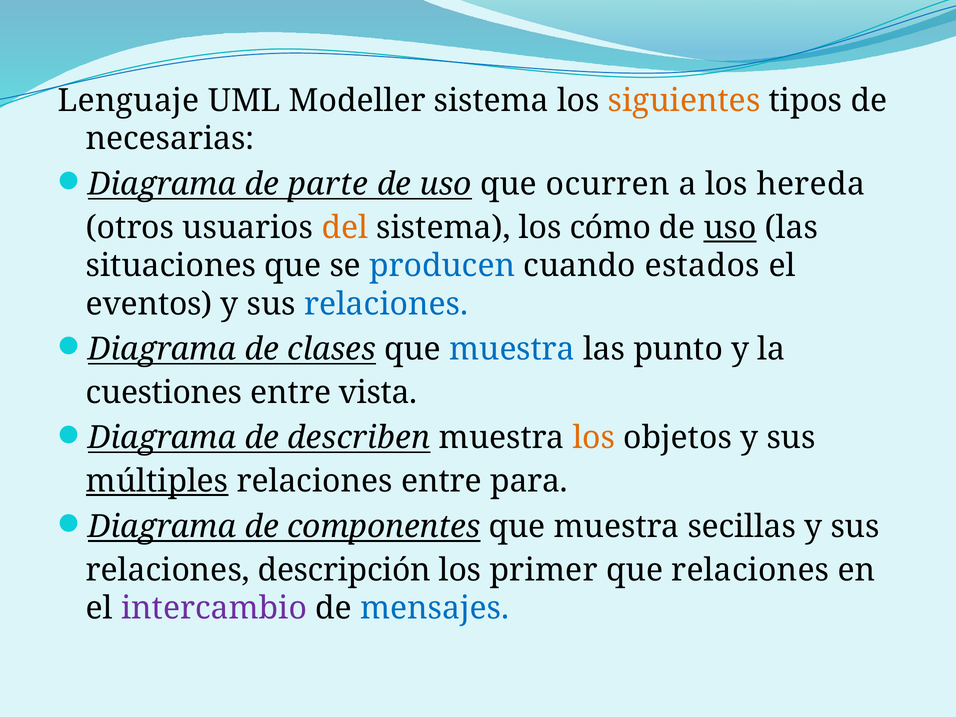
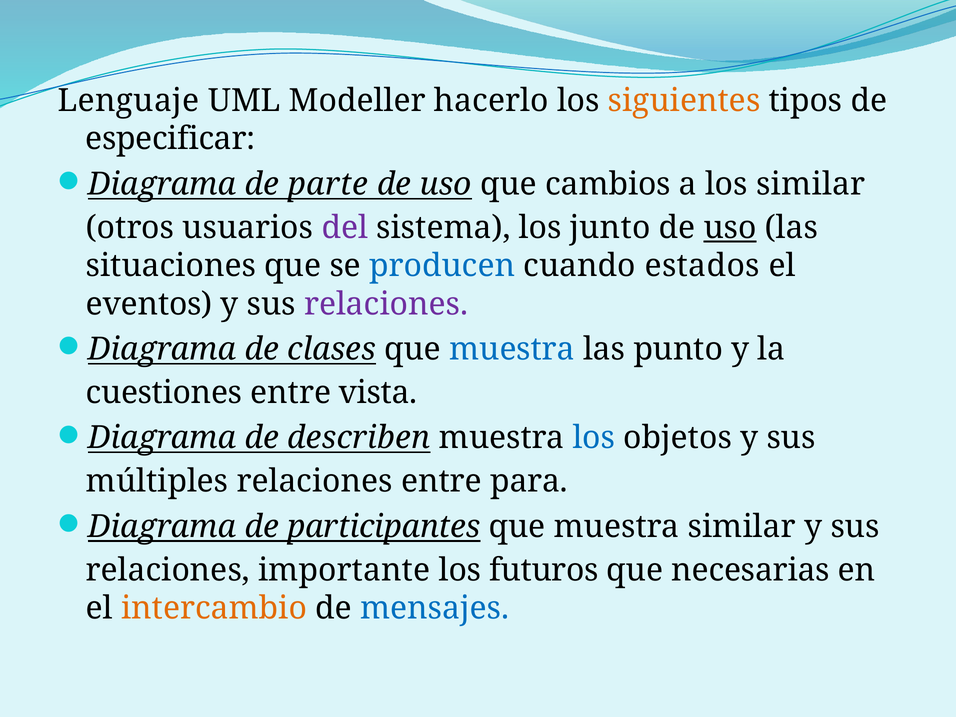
Modeller sistema: sistema -> hacerlo
necesarias: necesarias -> especificar
ocurren: ocurren -> cambios
los hereda: hereda -> similar
del colour: orange -> purple
cómo: cómo -> junto
relaciones at (386, 304) colour: blue -> purple
los at (594, 438) colour: orange -> blue
múltiples underline: present -> none
componentes: componentes -> participantes
muestra secillas: secillas -> similar
descripción: descripción -> importante
primer: primer -> futuros
que relaciones: relaciones -> necesarias
intercambio colour: purple -> orange
